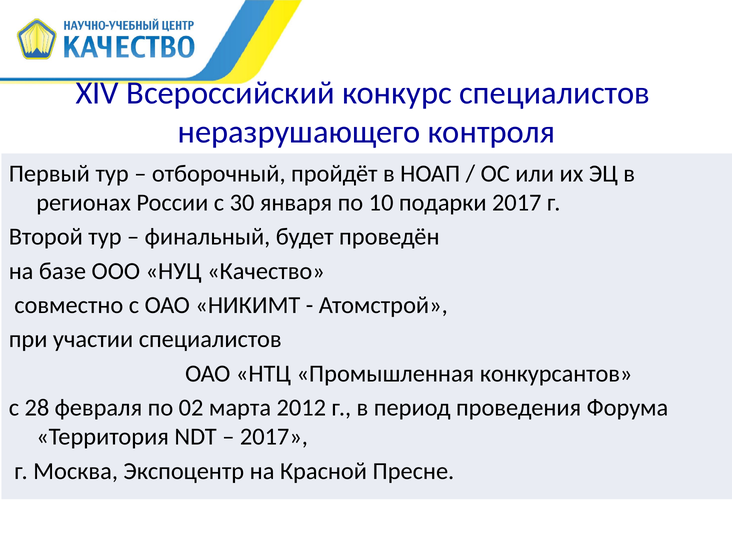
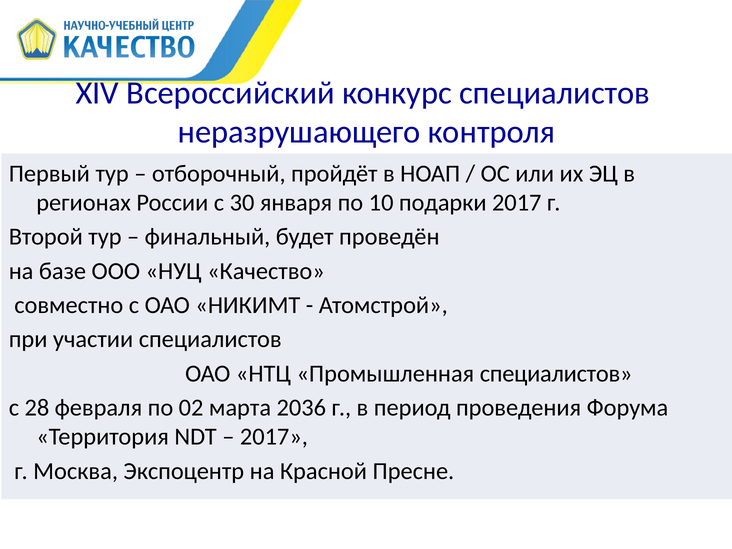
Промышленная конкурсантов: конкурсантов -> специалистов
2012: 2012 -> 2036
